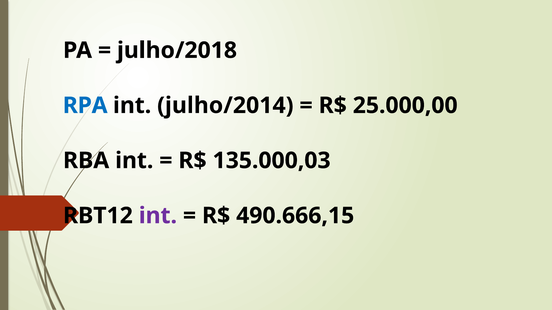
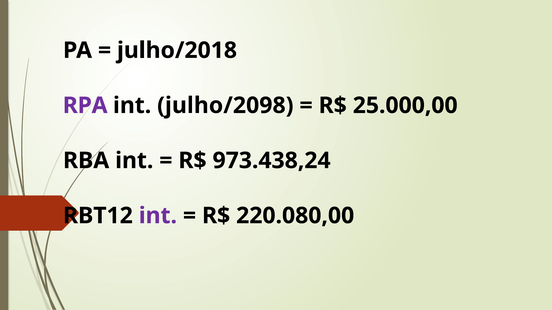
RPA colour: blue -> purple
julho/2014: julho/2014 -> julho/2098
135.000,03: 135.000,03 -> 973.438,24
490.666,15: 490.666,15 -> 220.080,00
